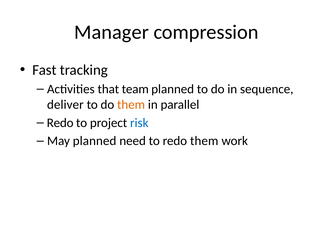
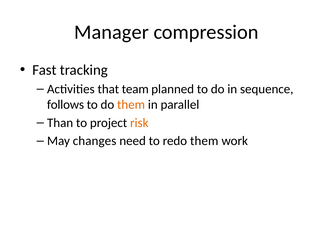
deliver: deliver -> follows
Redo at (60, 123): Redo -> Than
risk colour: blue -> orange
May planned: planned -> changes
